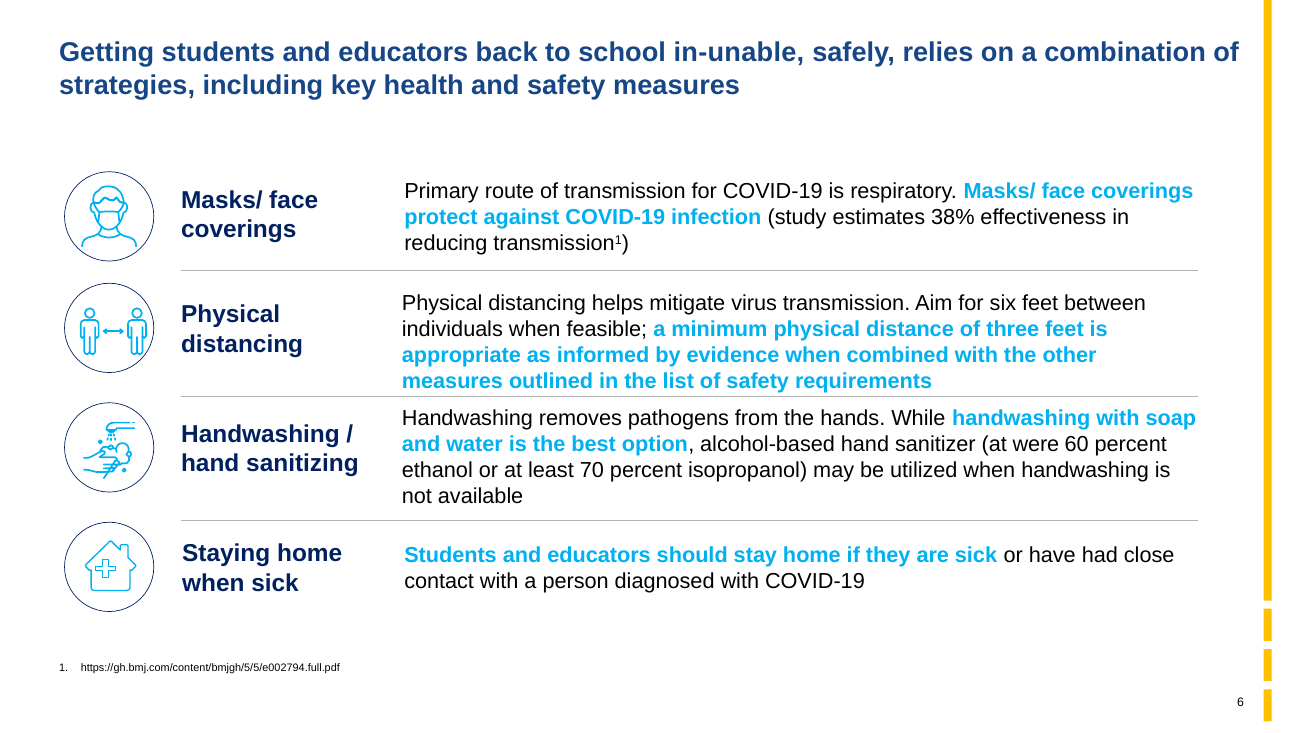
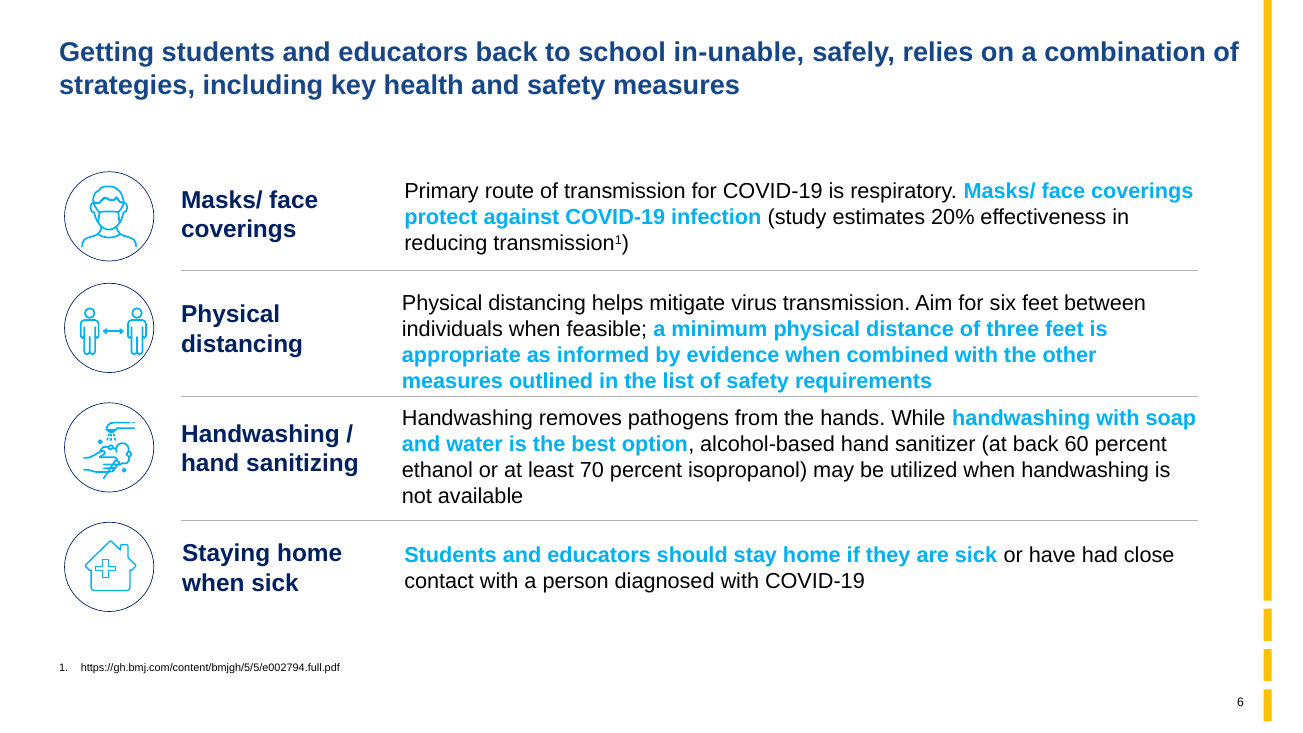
38%: 38% -> 20%
at were: were -> back
